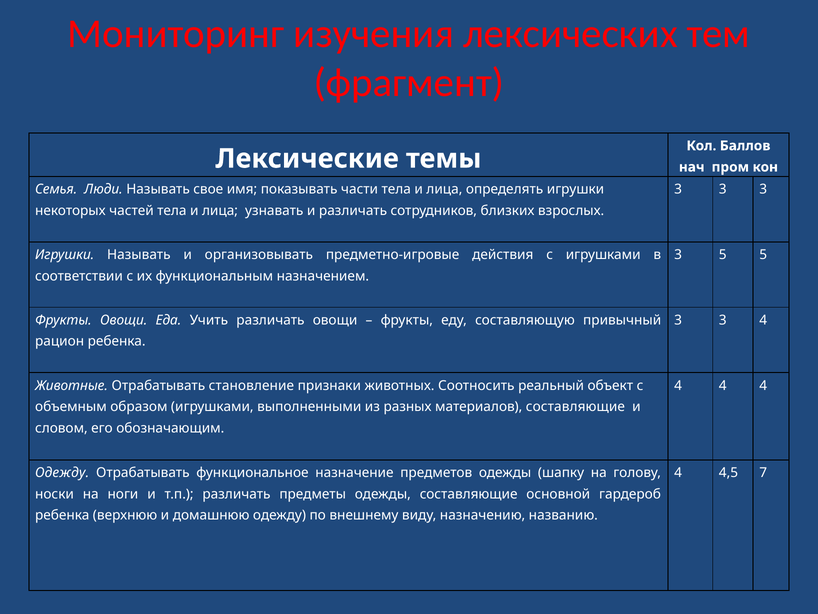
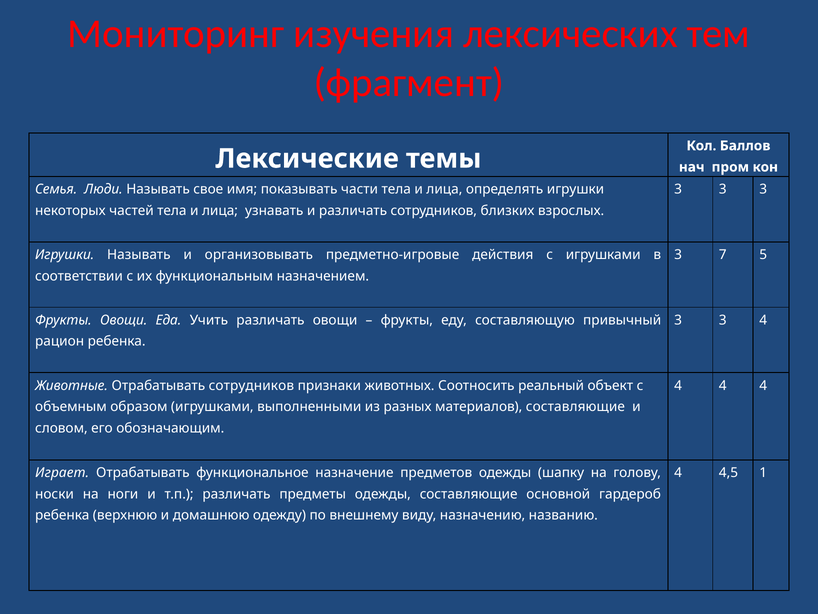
3 5: 5 -> 7
Отрабатывать становление: становление -> сотрудников
Одежду at (62, 472): Одежду -> Играет
7: 7 -> 1
